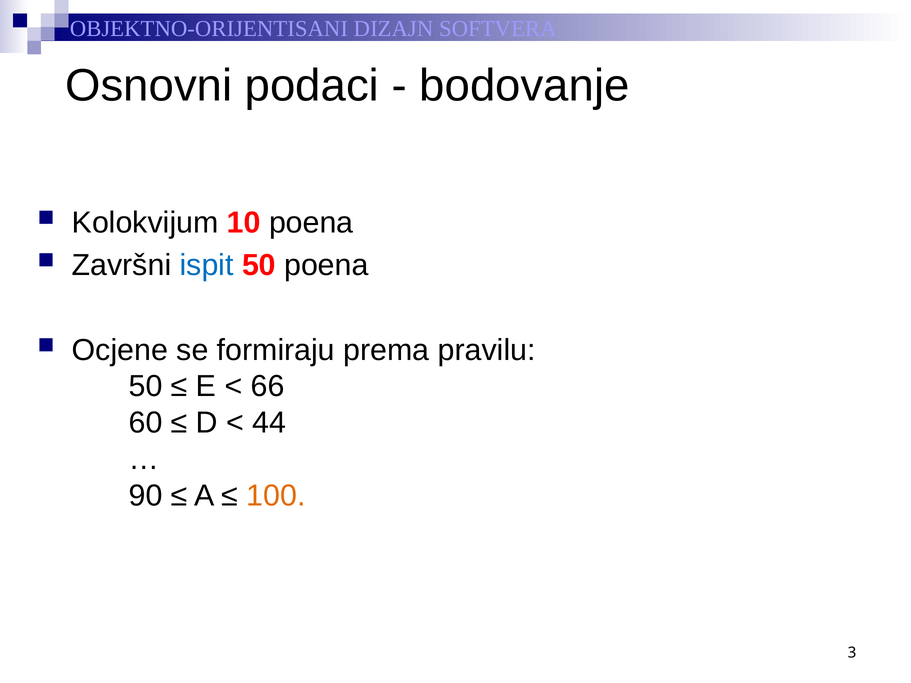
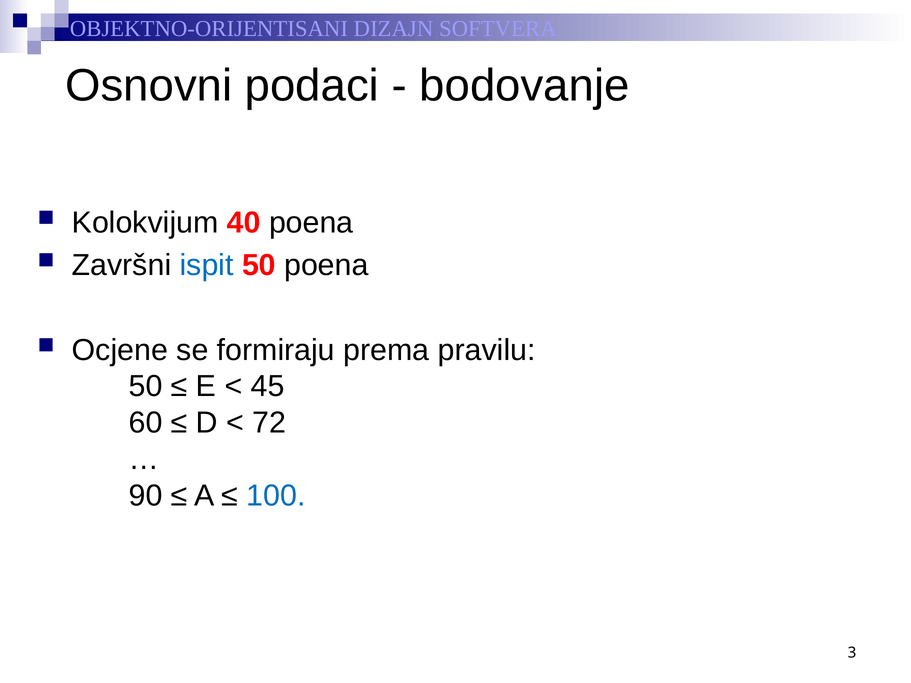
10: 10 -> 40
66: 66 -> 45
44: 44 -> 72
100 colour: orange -> blue
